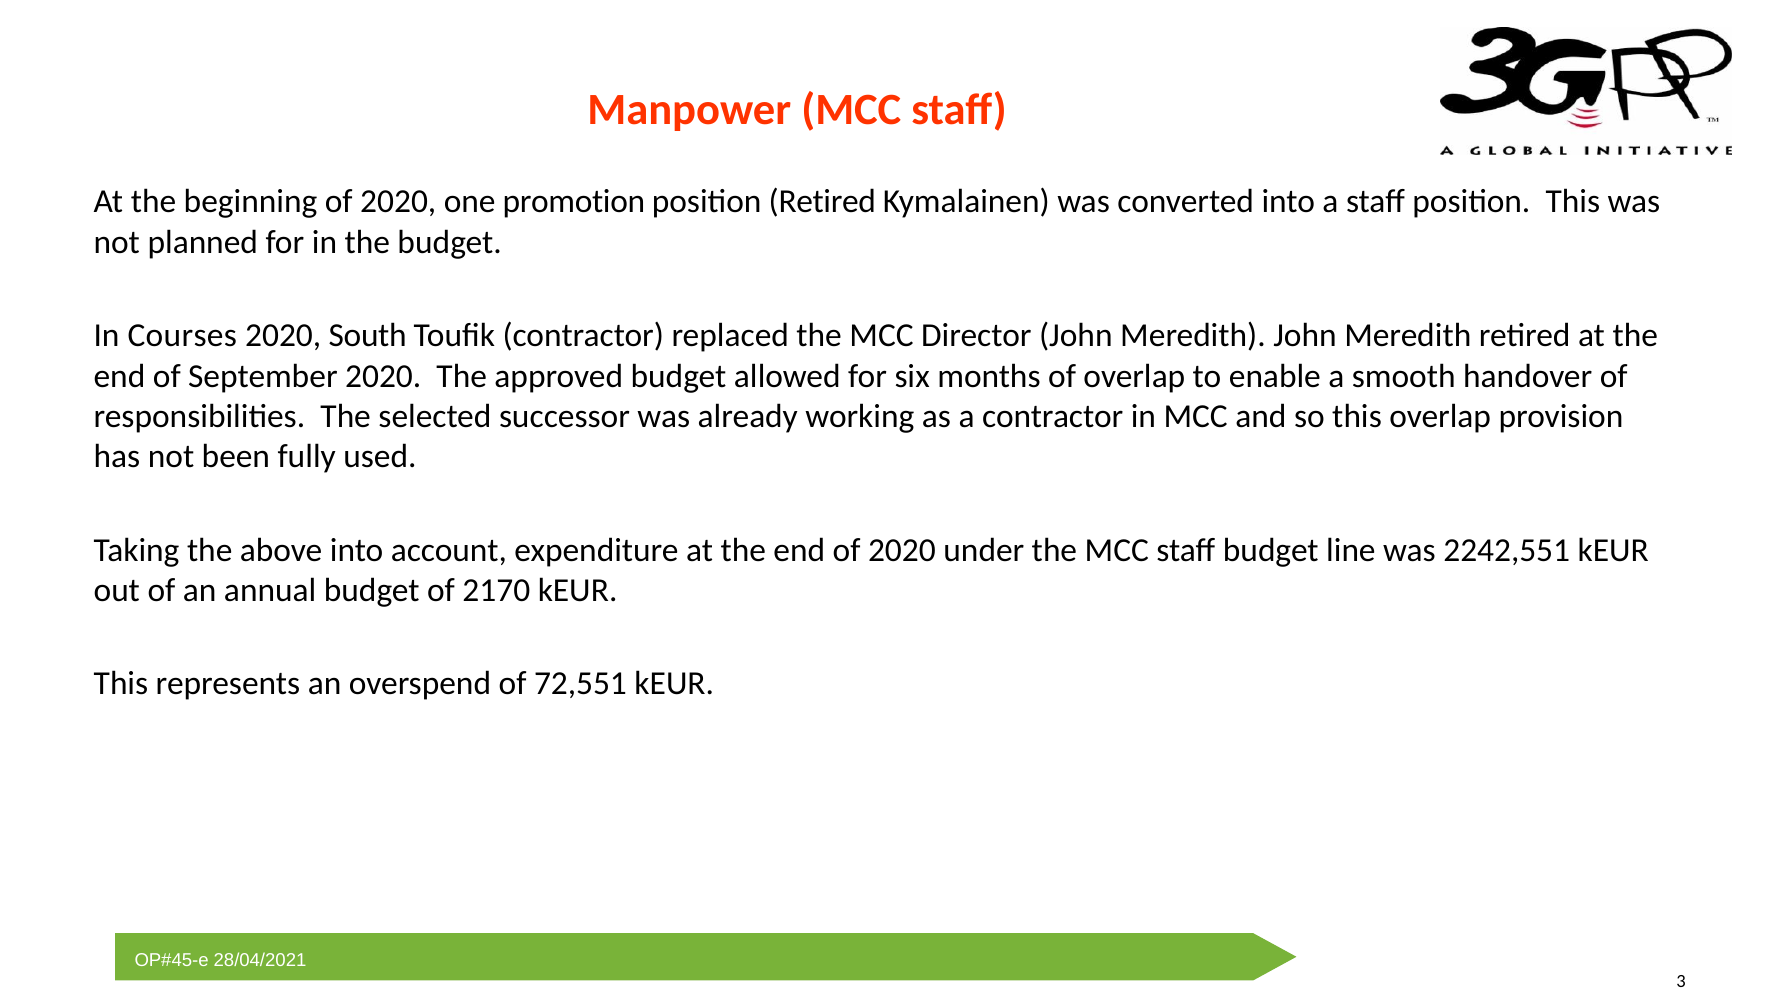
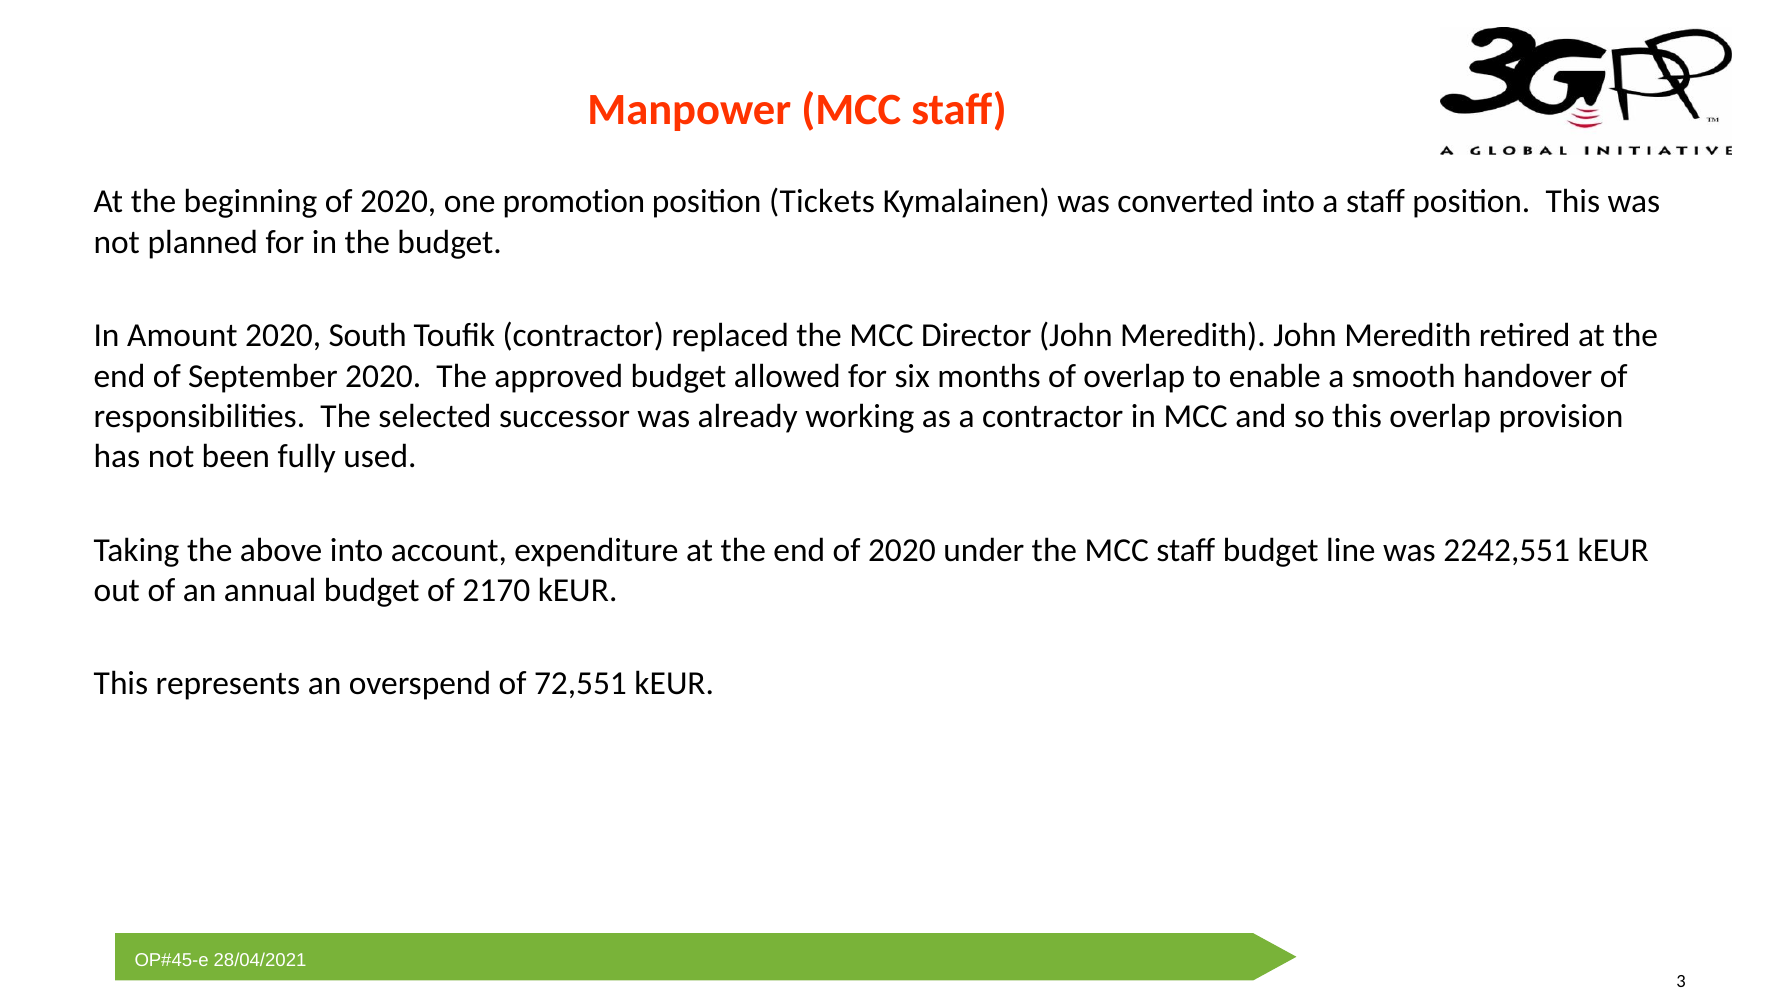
position Retired: Retired -> Tickets
Courses: Courses -> Amount
